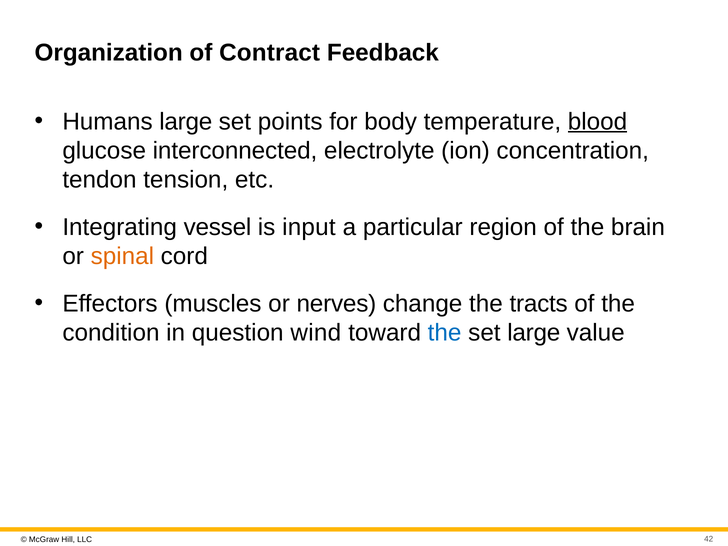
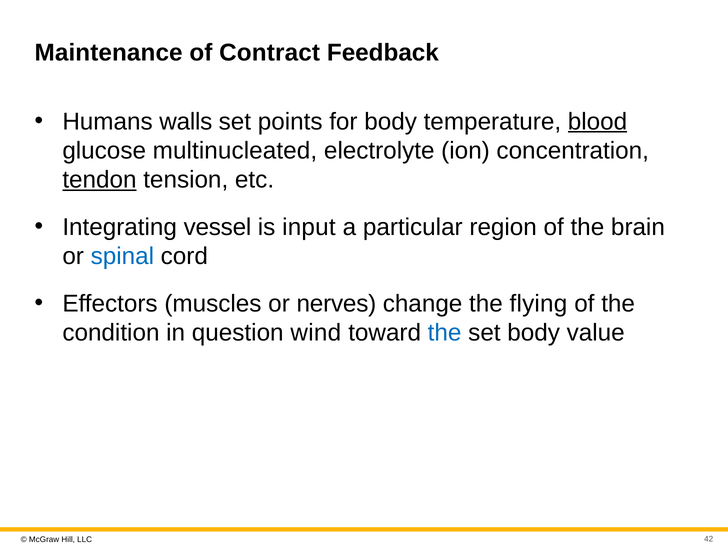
Organization: Organization -> Maintenance
Humans large: large -> walls
interconnected: interconnected -> multinucleated
tendon underline: none -> present
spinal colour: orange -> blue
tracts: tracts -> flying
set large: large -> body
